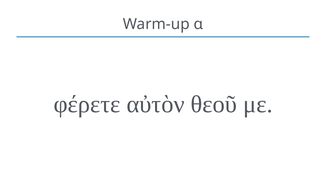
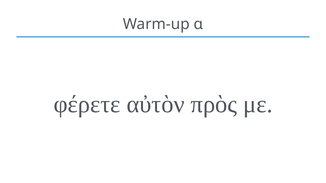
θεοῦ: θεοῦ -> πρὸς
